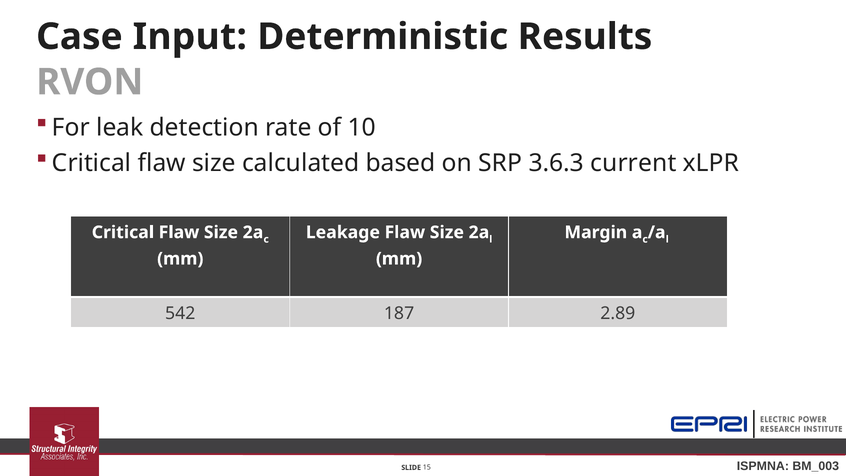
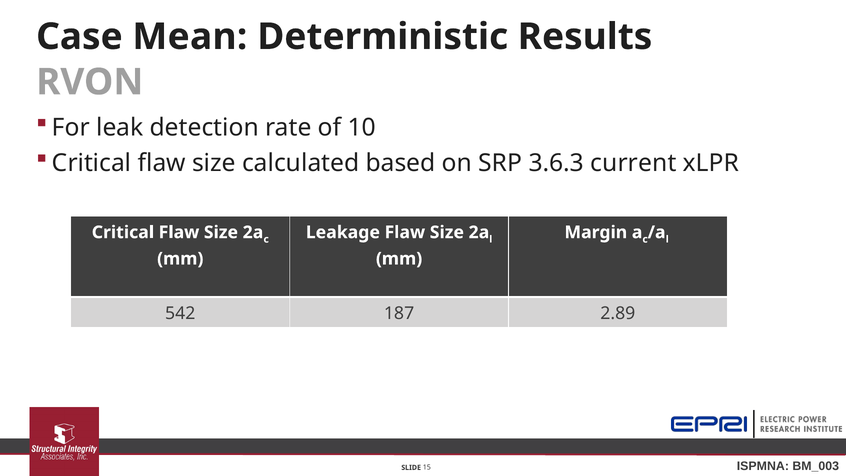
Input: Input -> Mean
